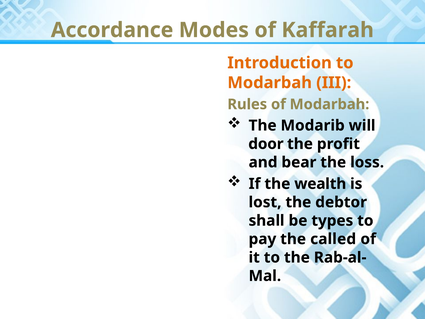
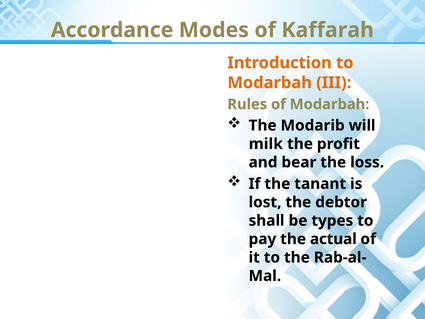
door: door -> milk
wealth: wealth -> tanant
called: called -> actual
